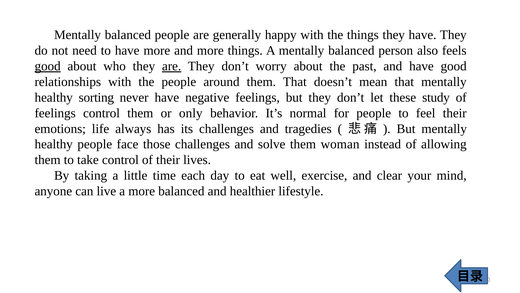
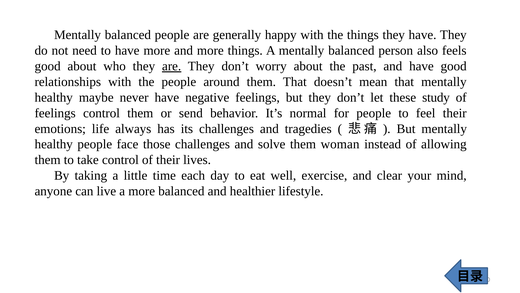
good at (48, 66) underline: present -> none
sorting: sorting -> maybe
only: only -> send
